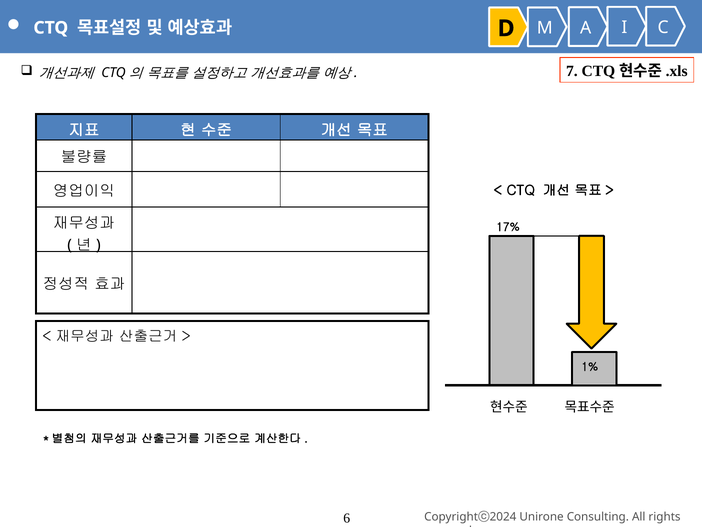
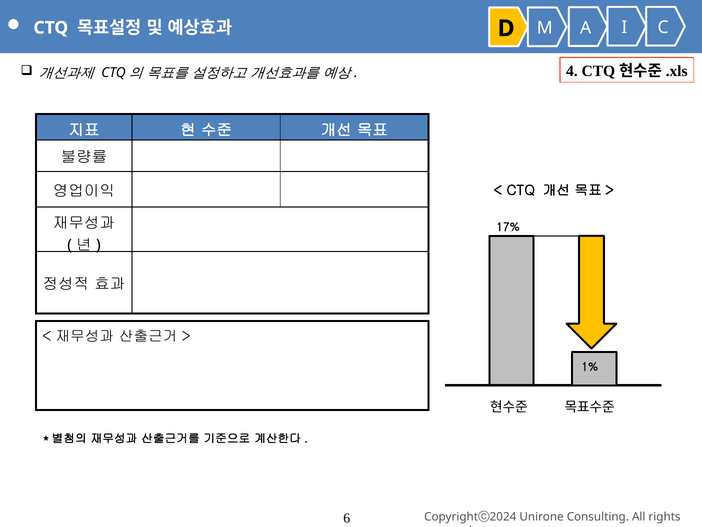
7: 7 -> 4
